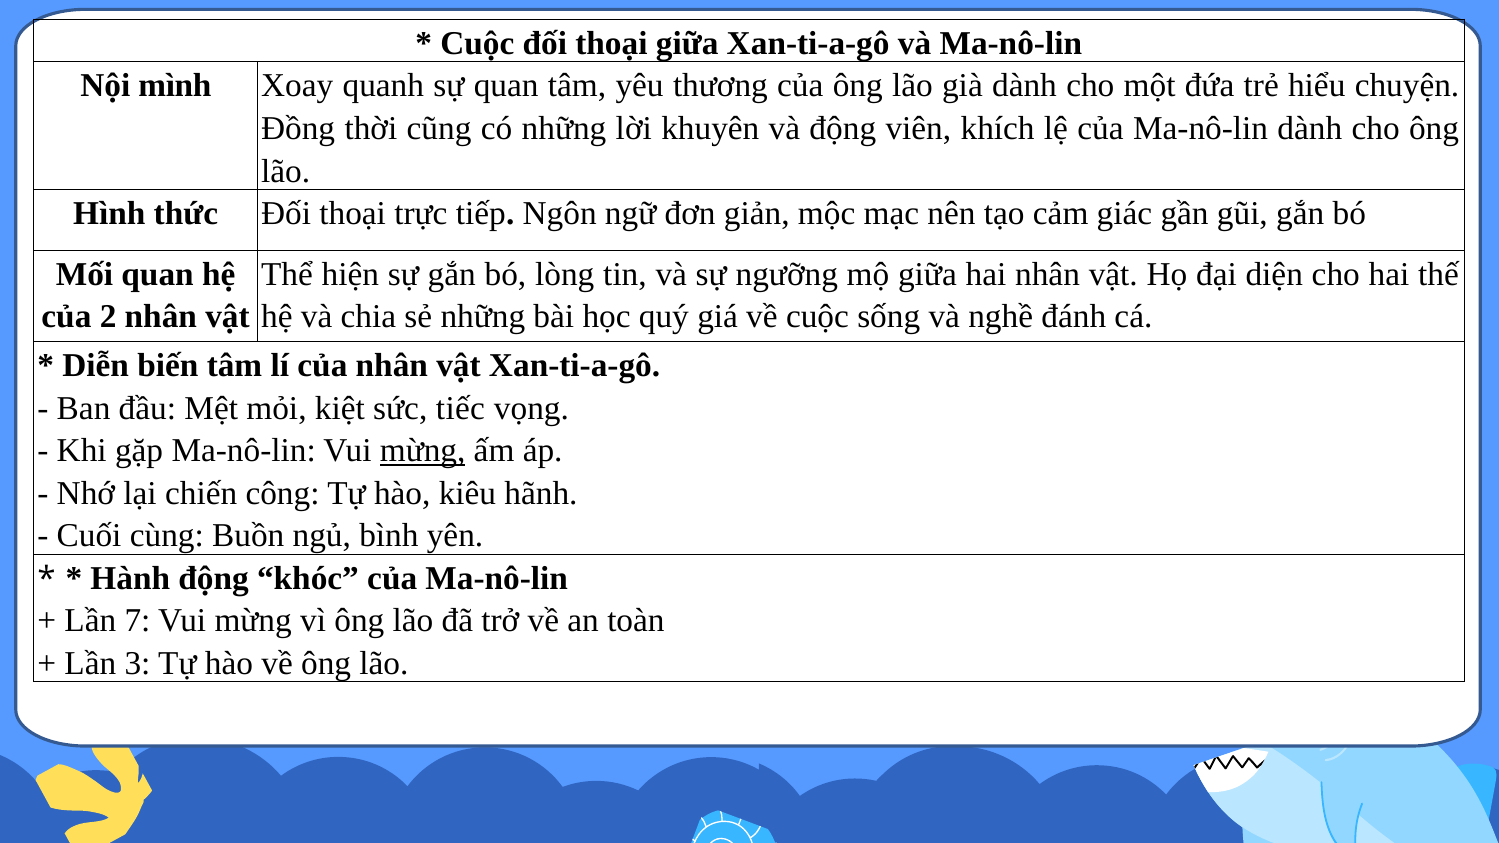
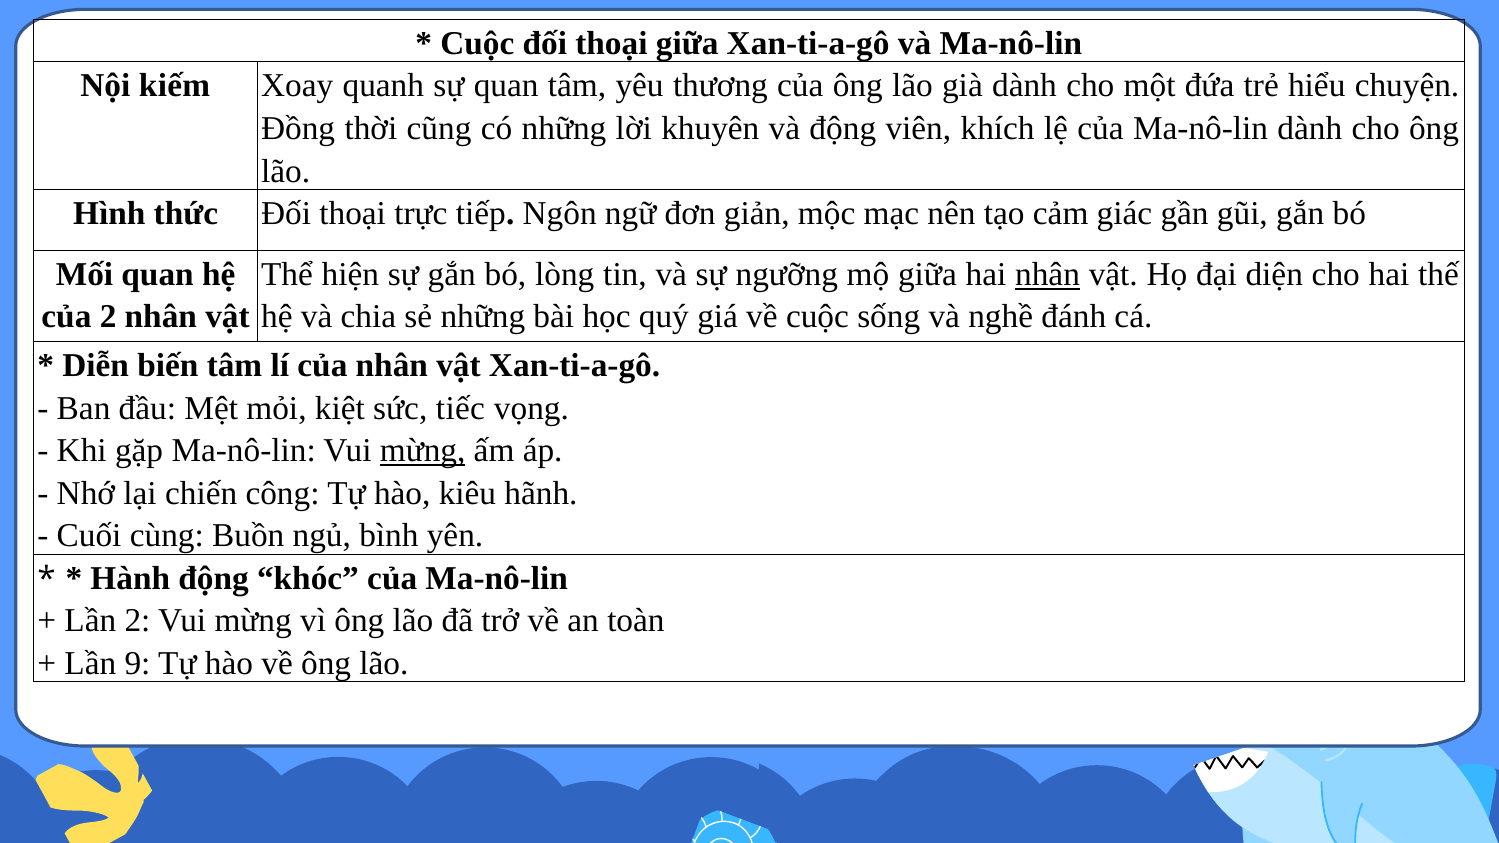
mình: mình -> kiếm
nhân at (1048, 274) underline: none -> present
Lần 7: 7 -> 2
3: 3 -> 9
